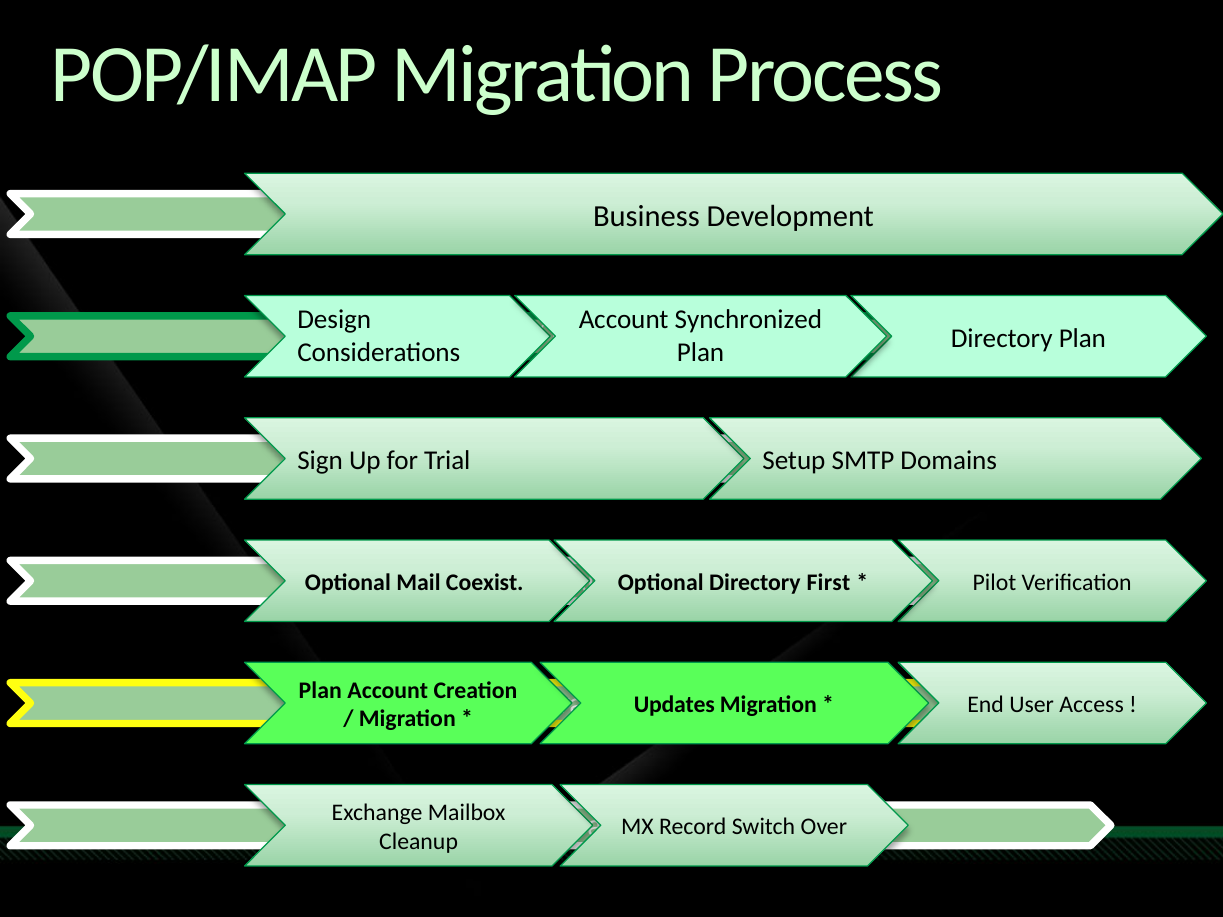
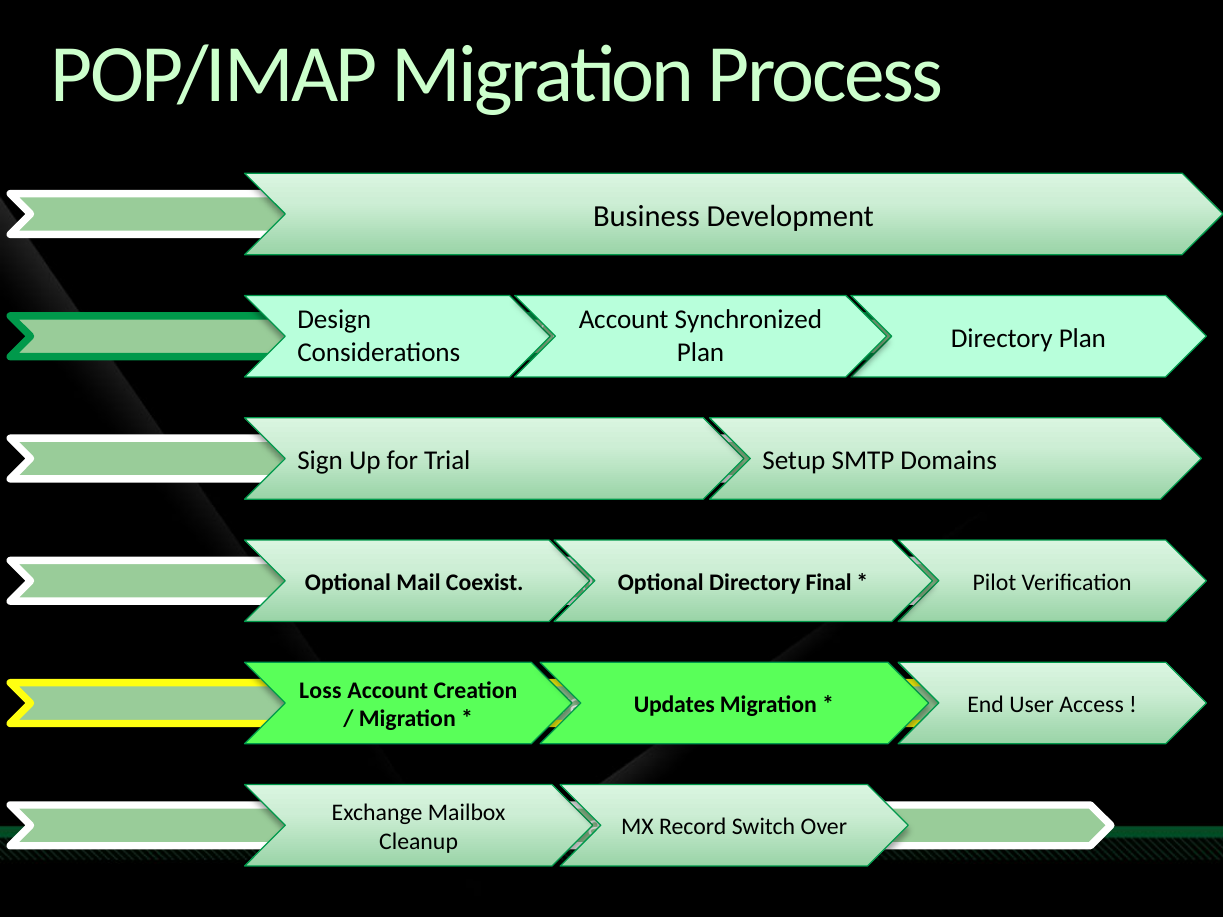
First: First -> Final
Plan at (320, 691): Plan -> Loss
